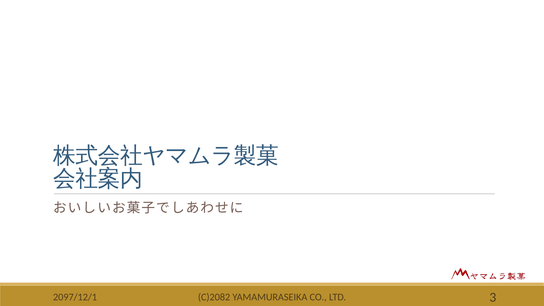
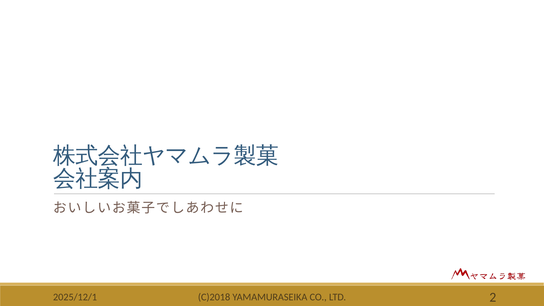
C)2082: C)2082 -> C)2018
3: 3 -> 2
2097/12/1: 2097/12/1 -> 2025/12/1
